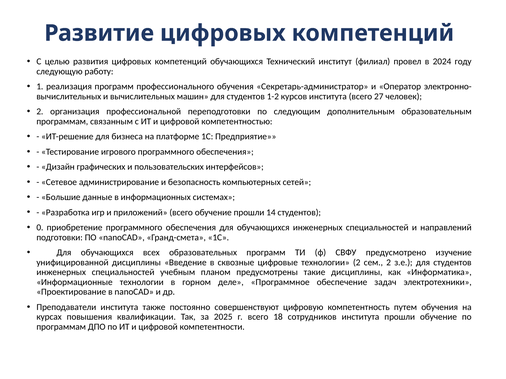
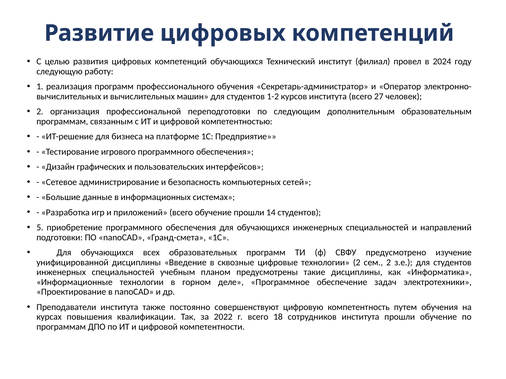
0: 0 -> 5
2025: 2025 -> 2022
